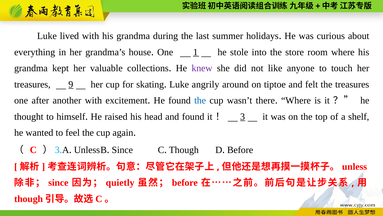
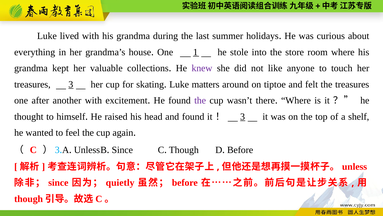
treasures 9: 9 -> 3
angrily: angrily -> matters
the at (200, 100) colour: blue -> purple
